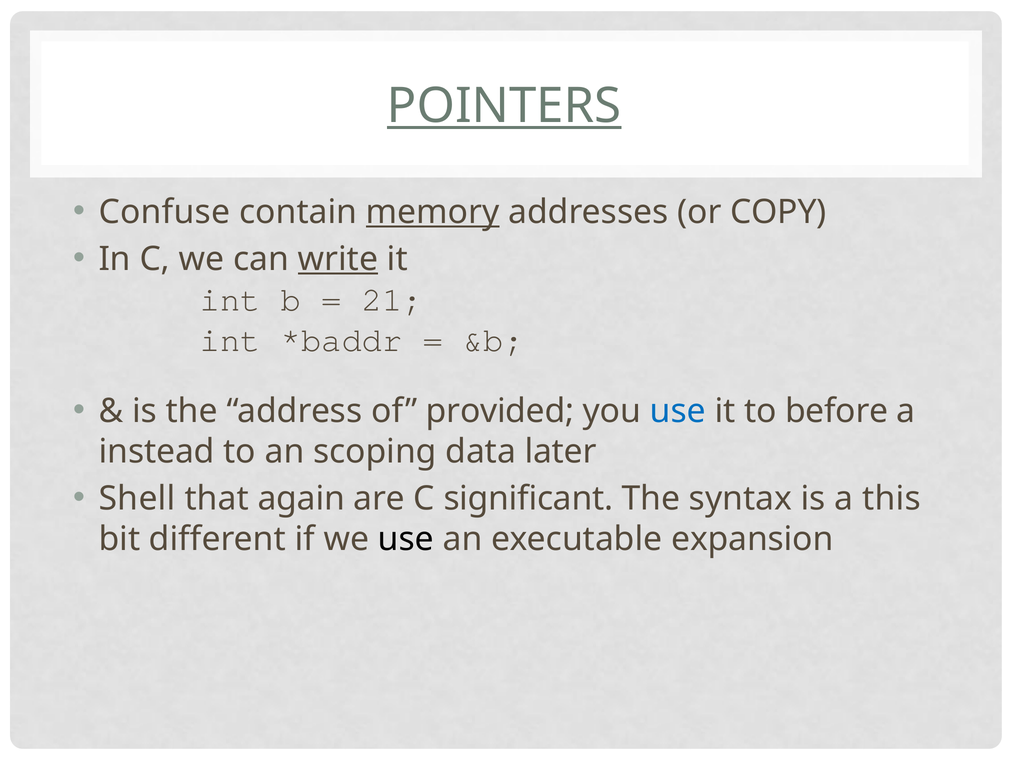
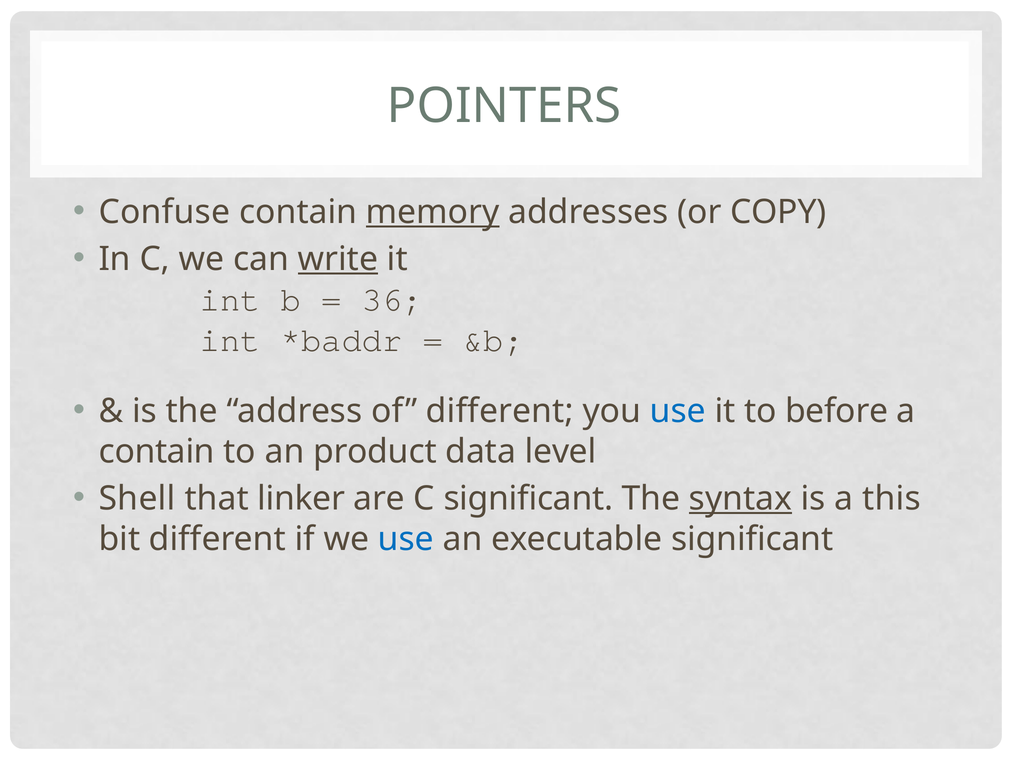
POINTERS underline: present -> none
21: 21 -> 36
of provided: provided -> different
instead at (157, 451): instead -> contain
scoping: scoping -> product
later: later -> level
again: again -> linker
syntax underline: none -> present
use at (406, 539) colour: black -> blue
executable expansion: expansion -> significant
